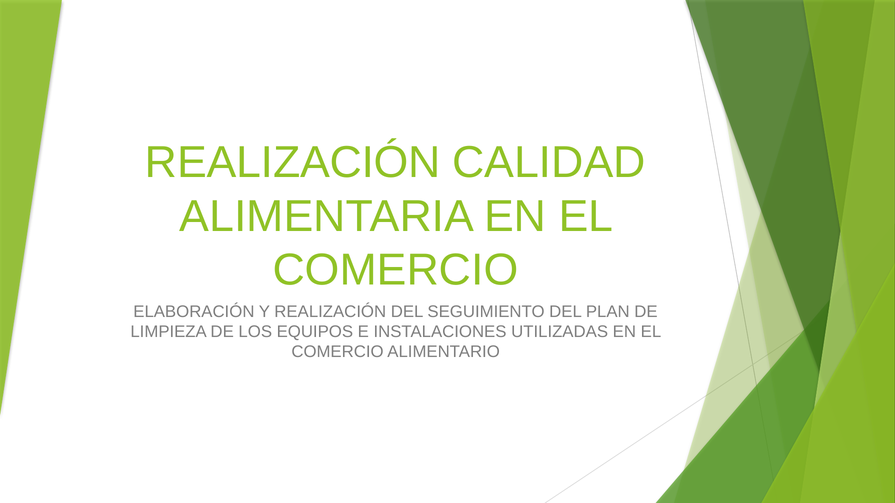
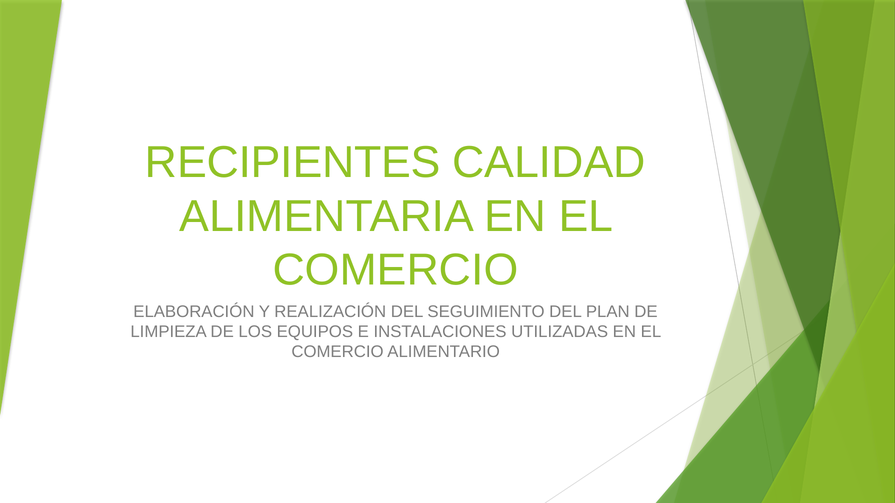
REALIZACIÓN at (293, 163): REALIZACIÓN -> RECIPIENTES
